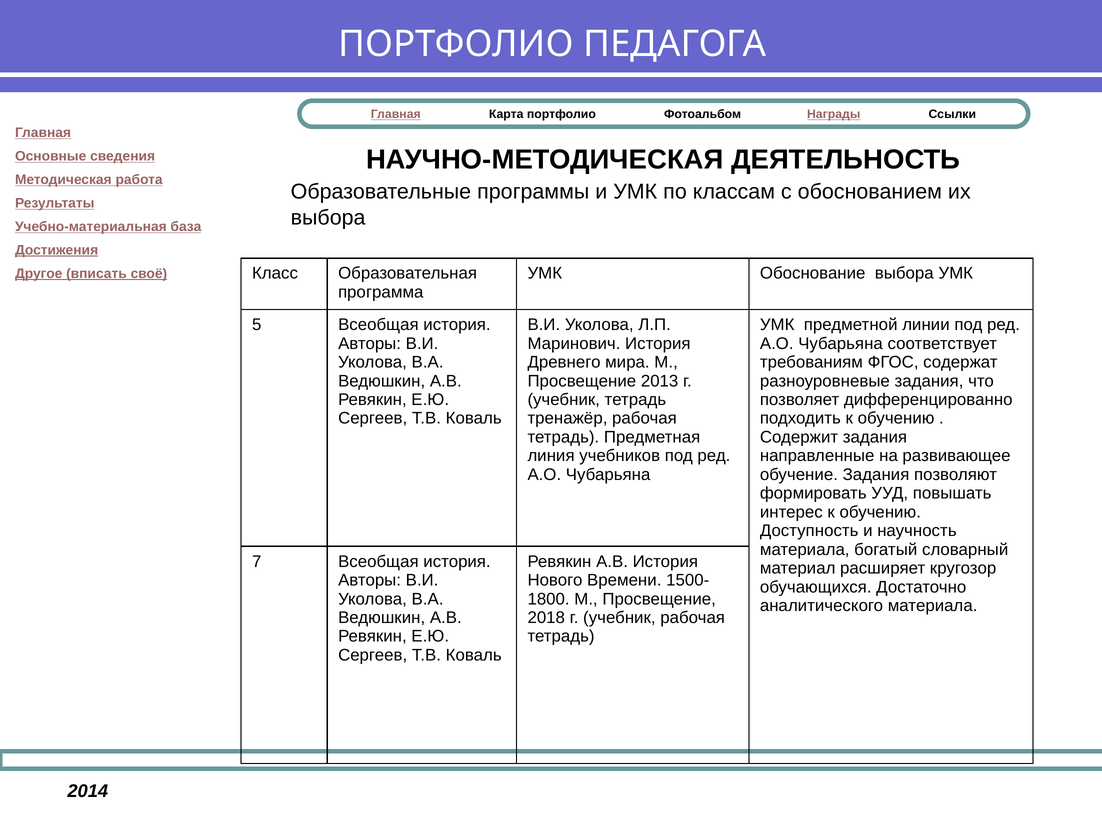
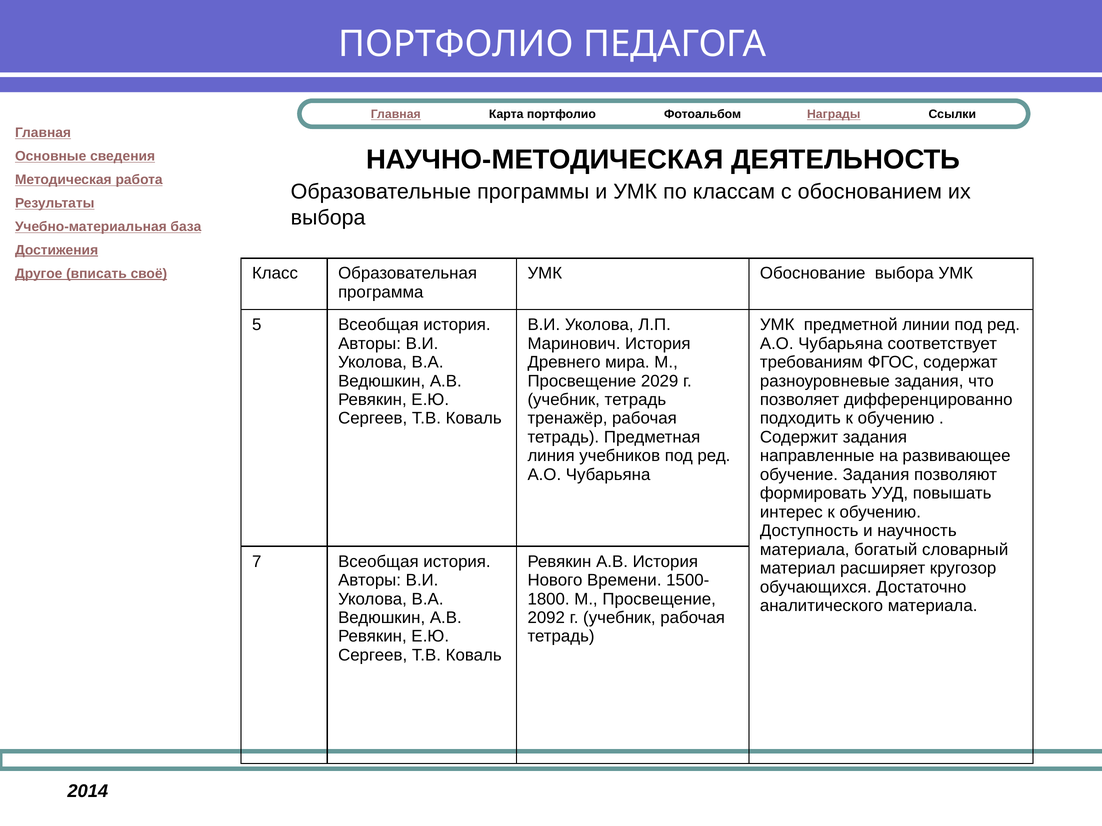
2013: 2013 -> 2029
2018: 2018 -> 2092
